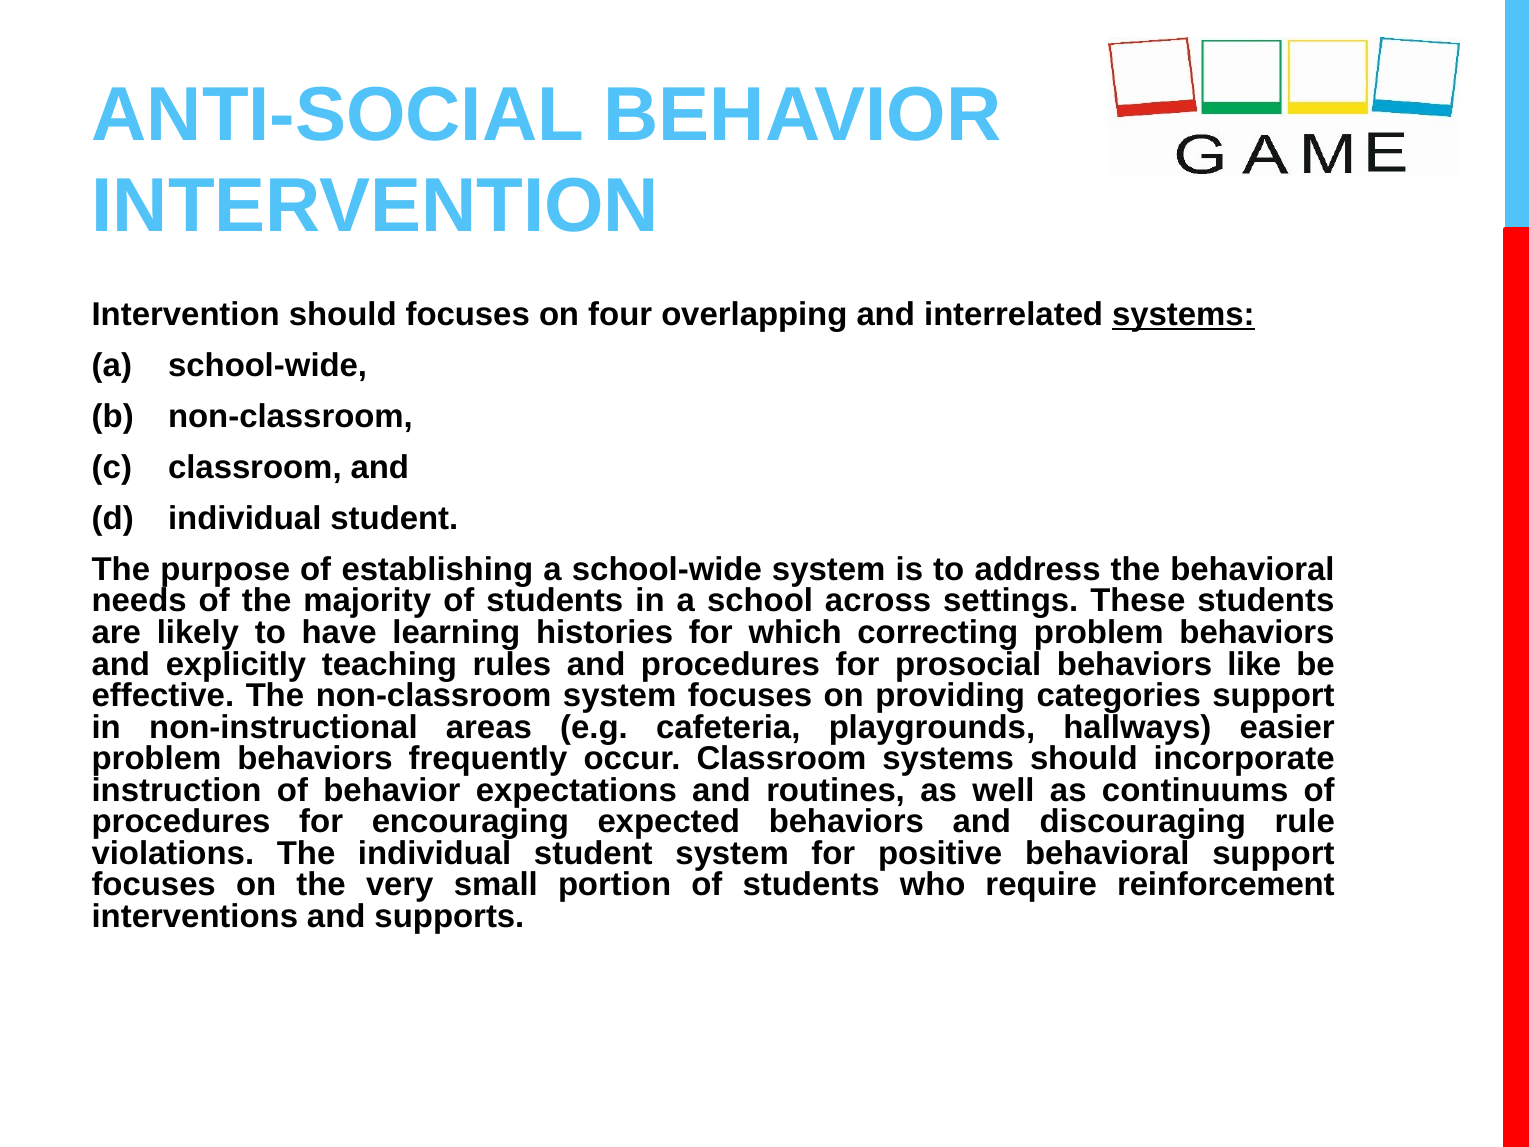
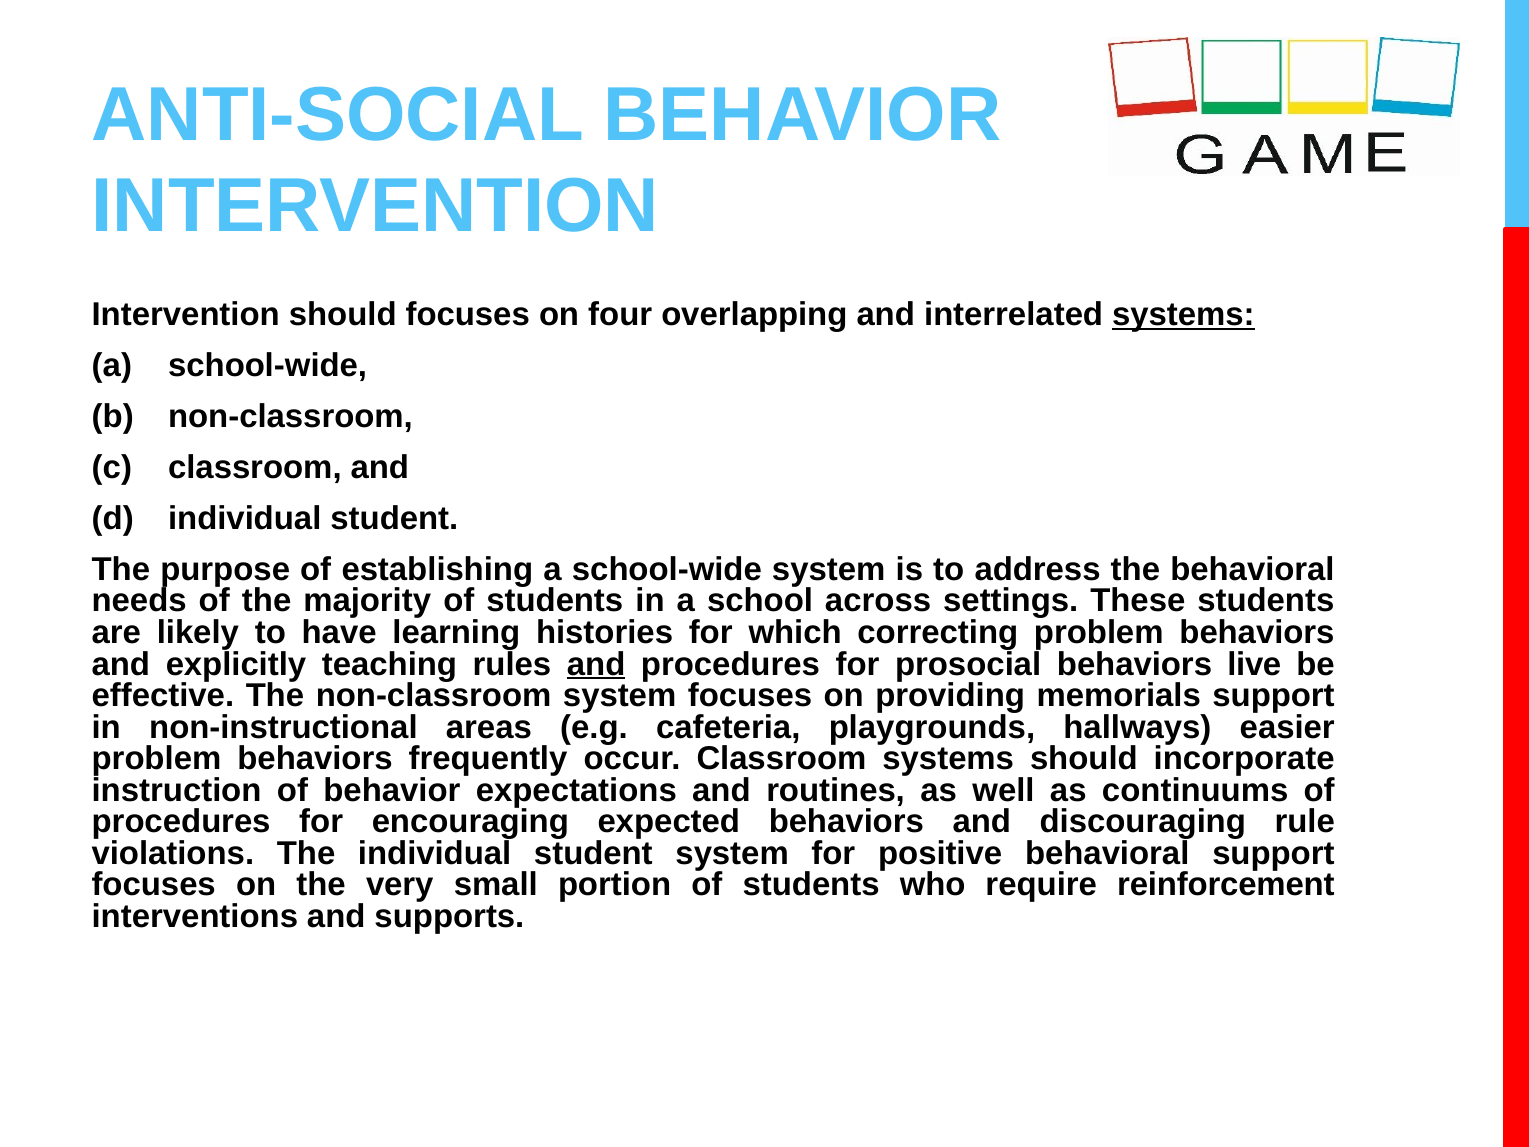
and at (596, 664) underline: none -> present
like: like -> live
categories: categories -> memorials
